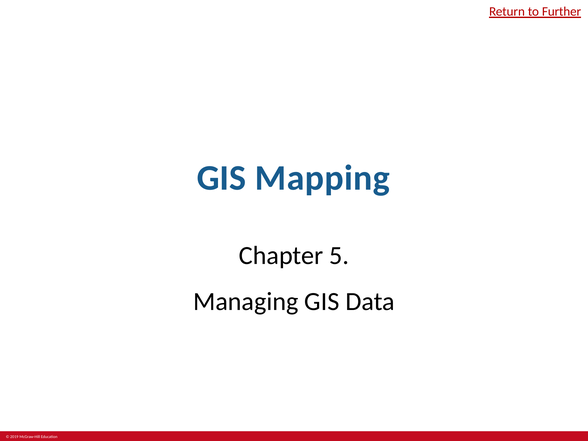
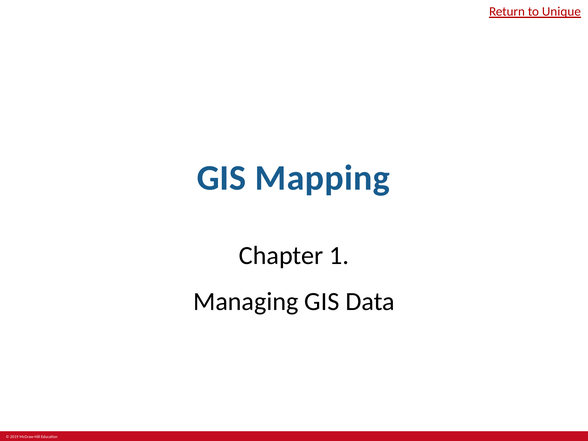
Further: Further -> Unique
5: 5 -> 1
